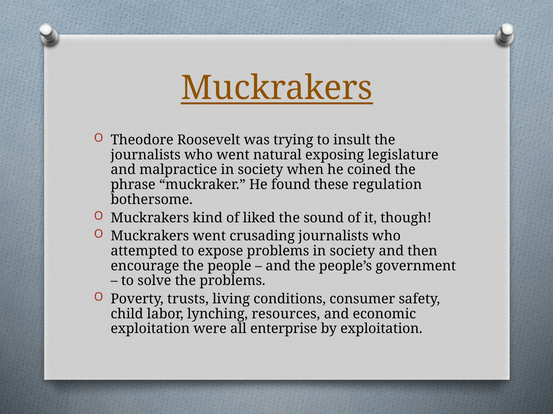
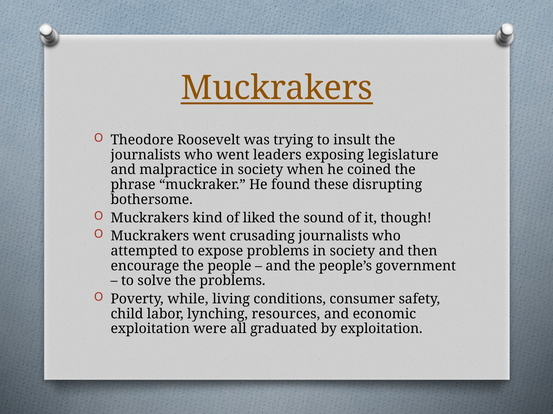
natural: natural -> leaders
regulation: regulation -> disrupting
trusts: trusts -> while
enterprise: enterprise -> graduated
